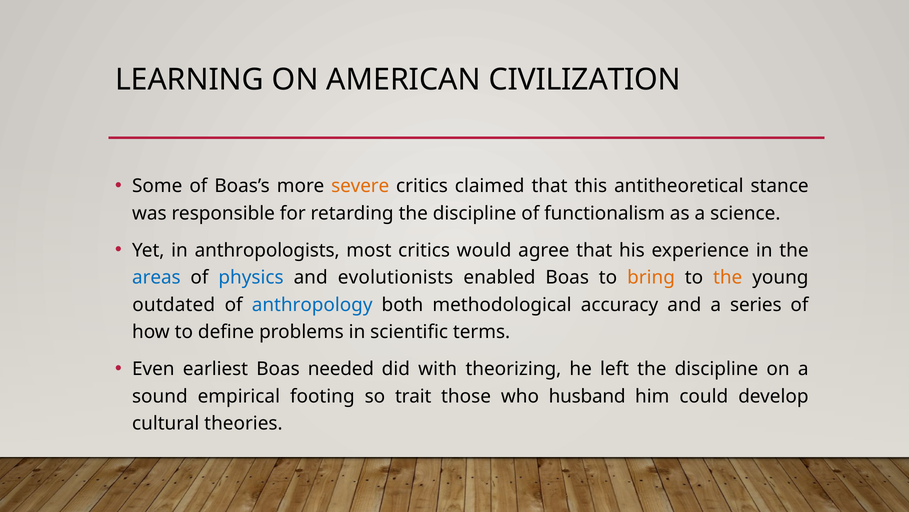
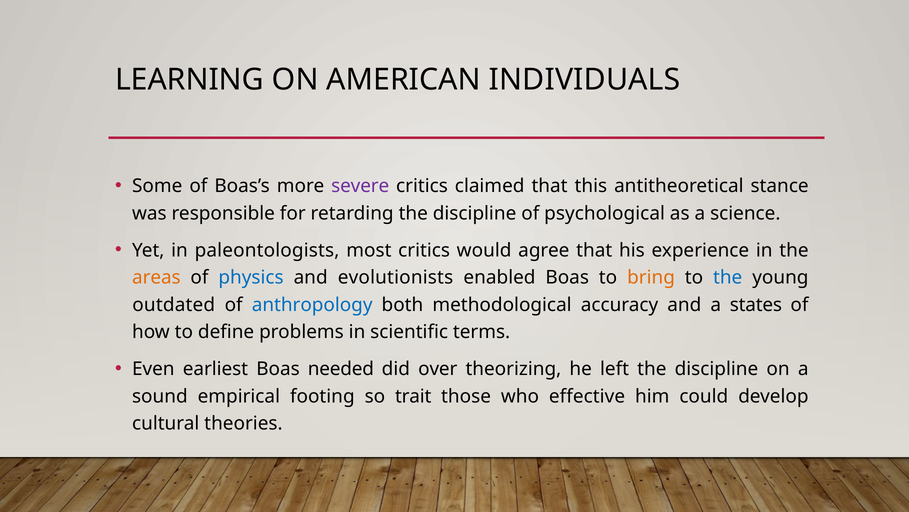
CIVILIZATION: CIVILIZATION -> INDIVIDUALS
severe colour: orange -> purple
functionalism: functionalism -> psychological
anthropologists: anthropologists -> paleontologists
areas colour: blue -> orange
the at (728, 277) colour: orange -> blue
series: series -> states
with: with -> over
husband: husband -> effective
